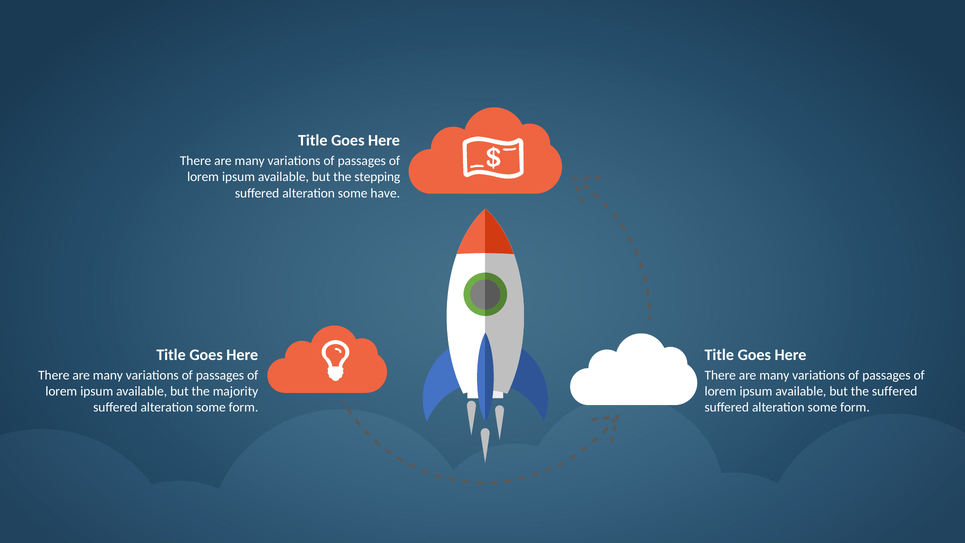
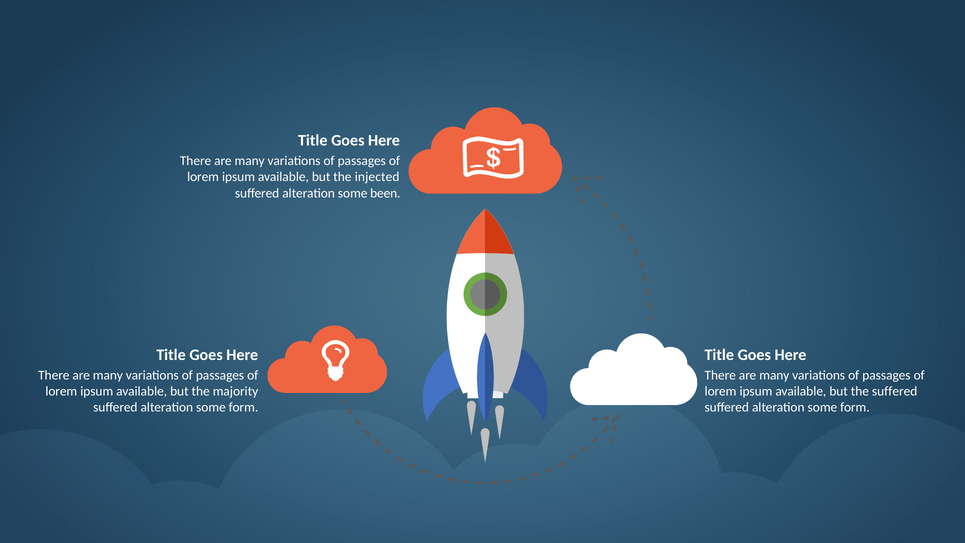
stepping: stepping -> injected
have: have -> been
